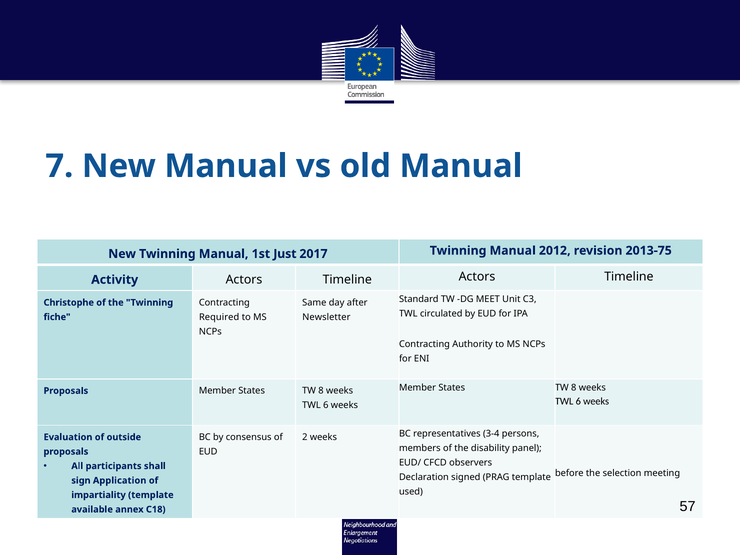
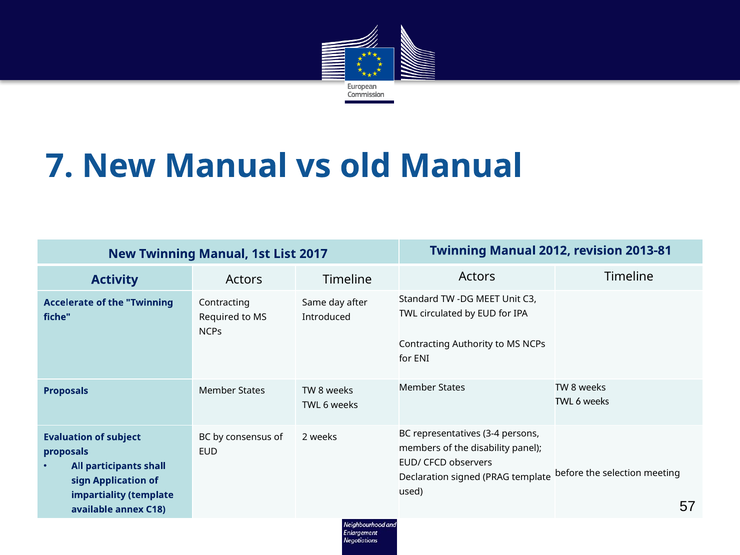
Just: Just -> List
2013-75: 2013-75 -> 2013-81
Christophe: Christophe -> Accelerate
Newsletter: Newsletter -> Introduced
outside: outside -> subject
